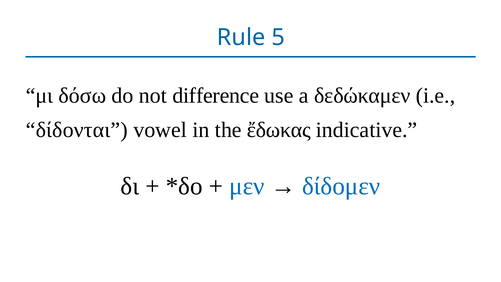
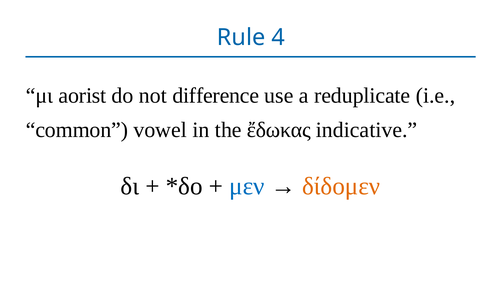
5: 5 -> 4
δόσω: δόσω -> aorist
δεδώκαμεν: δεδώκαμεν -> reduplicate
δίδονται: δίδονται -> common
δίδομεν colour: blue -> orange
